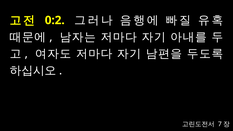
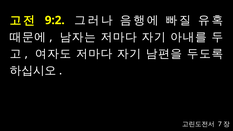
0:2: 0:2 -> 9:2
